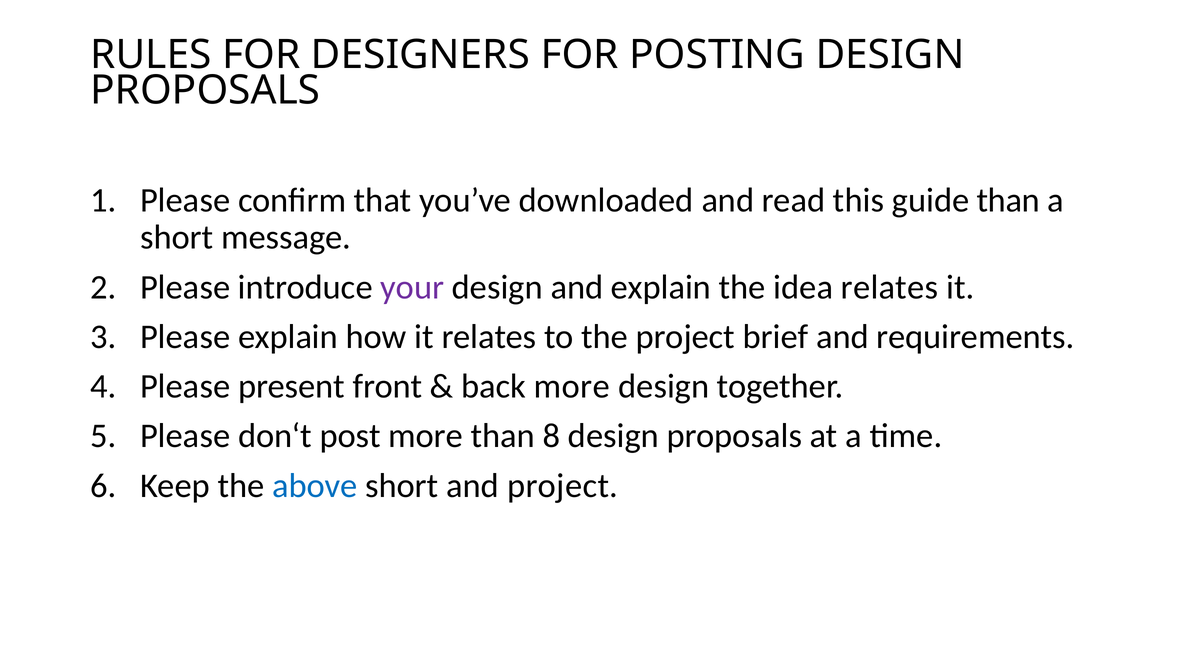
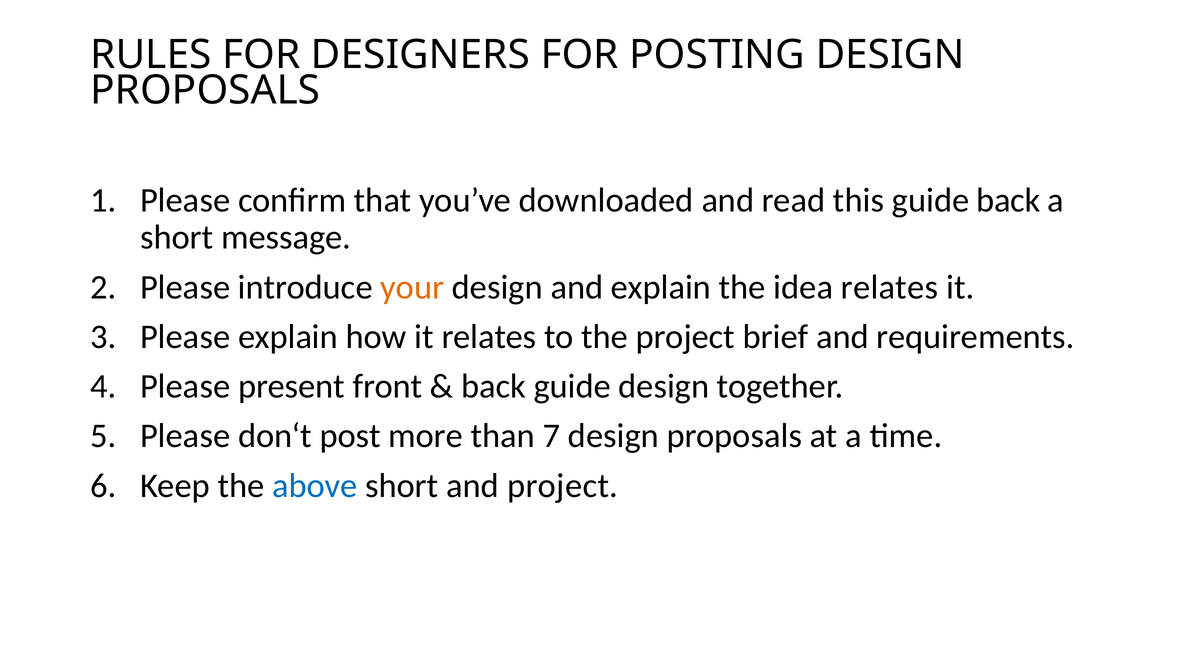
guide than: than -> back
your colour: purple -> orange
back more: more -> guide
8: 8 -> 7
